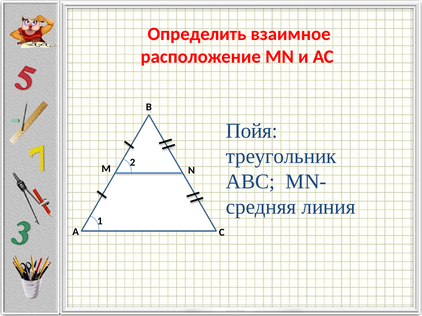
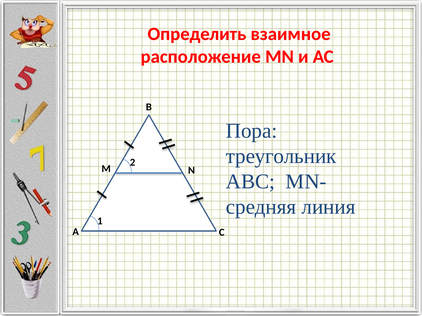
Пойя: Пойя -> Пора
